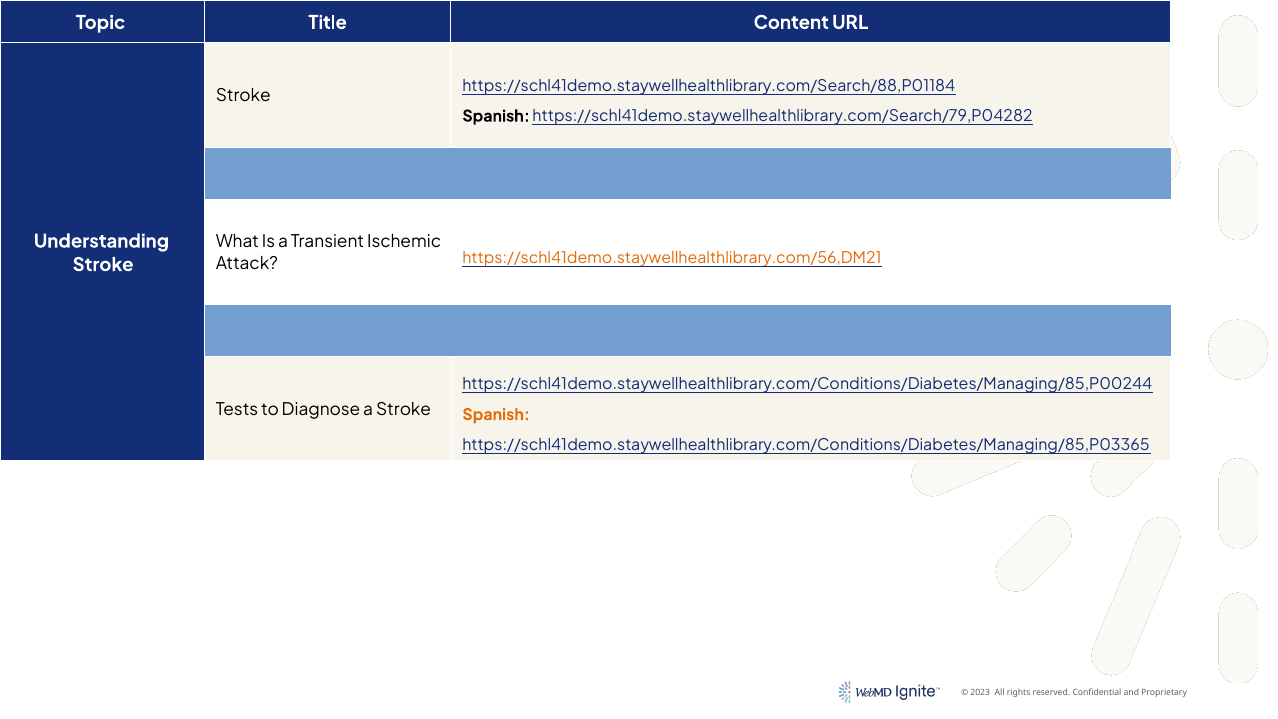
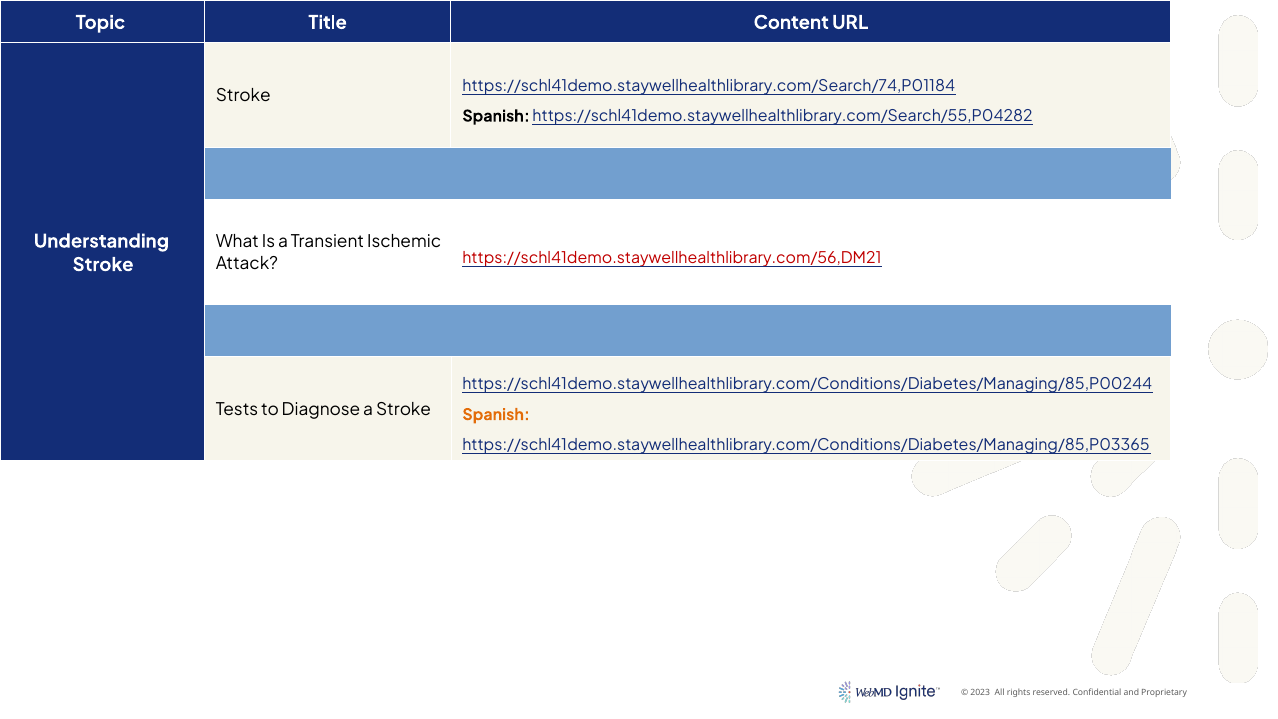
https://schl41demo.staywellhealthlibrary.com/Search/88,P01184: https://schl41demo.staywellhealthlibrary.com/Search/88,P01184 -> https://schl41demo.staywellhealthlibrary.com/Search/74,P01184
https://schl41demo.staywellhealthlibrary.com/Search/79,P04282: https://schl41demo.staywellhealthlibrary.com/Search/79,P04282 -> https://schl41demo.staywellhealthlibrary.com/Search/55,P04282
https://schl41demo.staywellhealthlibrary.com/56,DM21 colour: orange -> red
